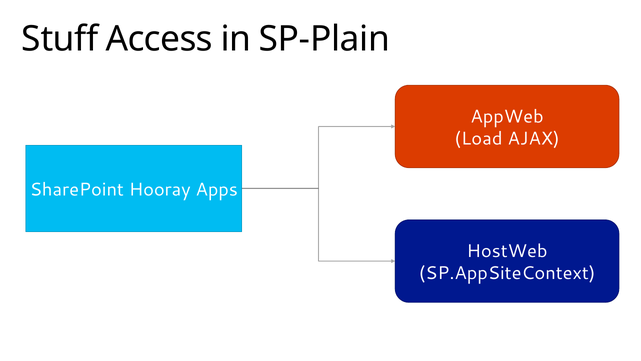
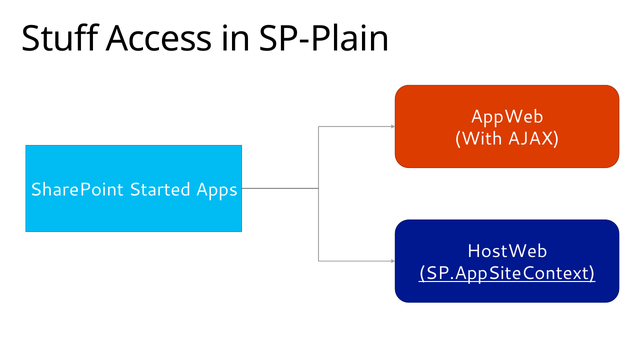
Load: Load -> With
Hooray: Hooray -> Started
SP.AppSiteContext underline: none -> present
